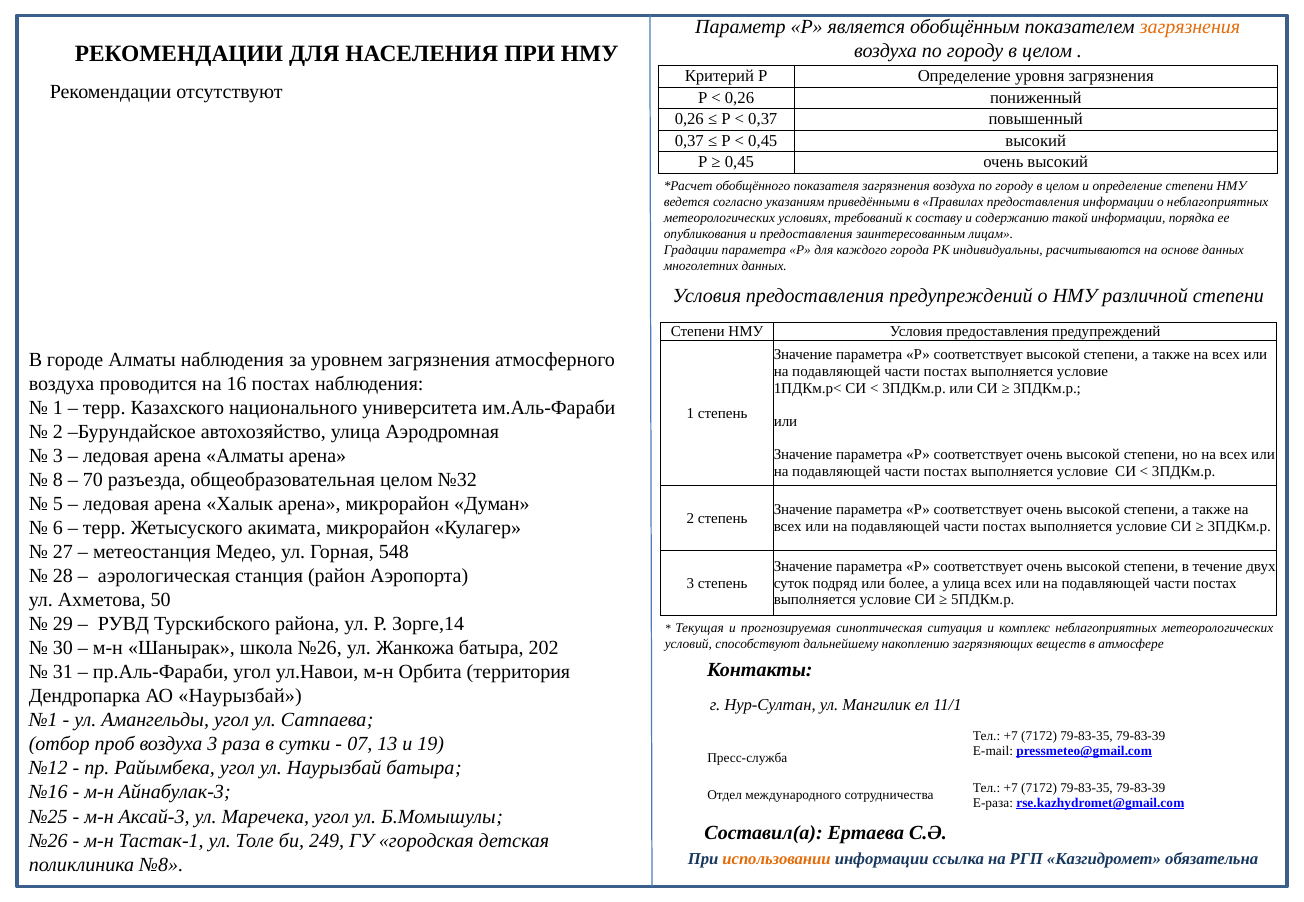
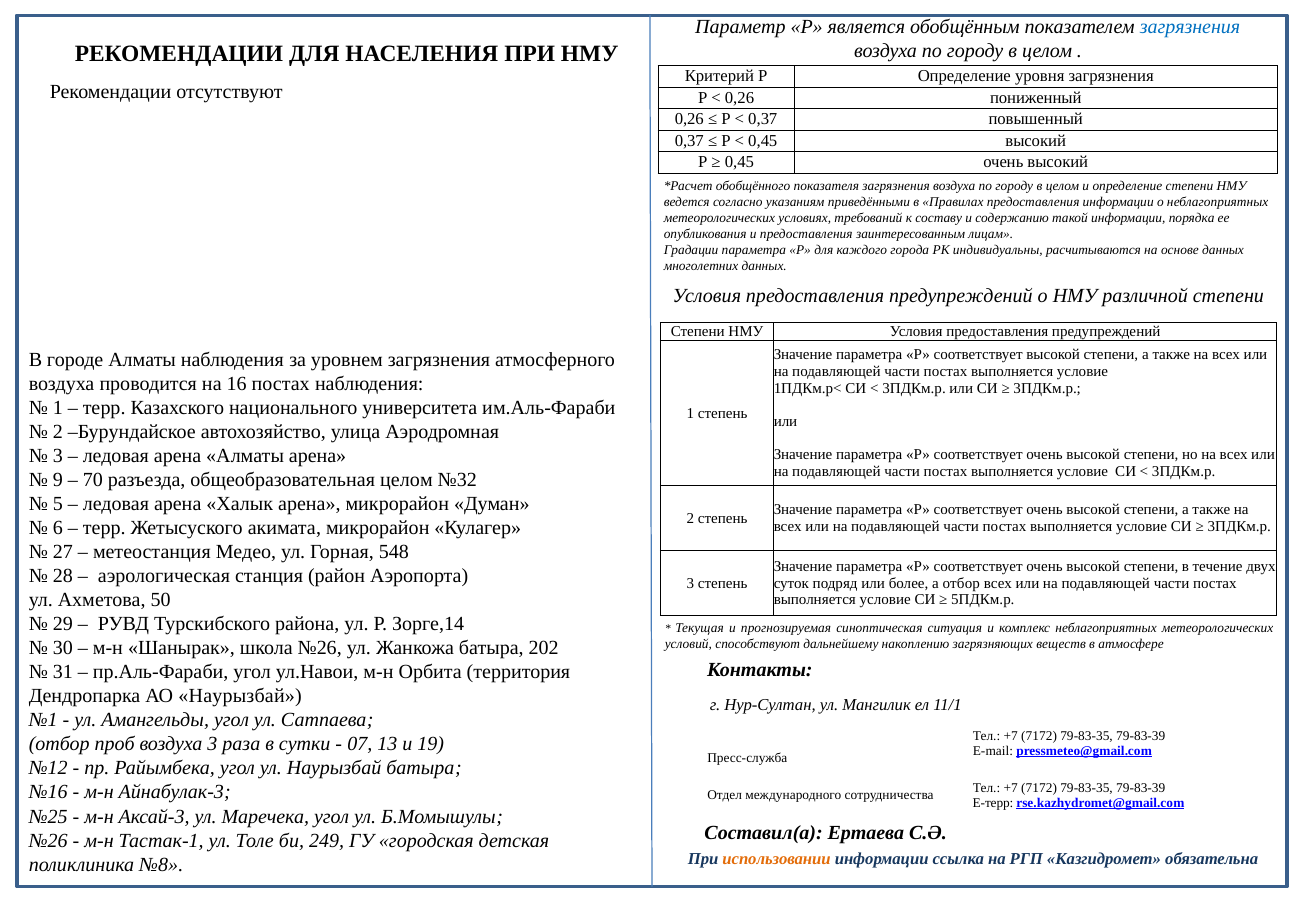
загрязнения at (1190, 27) colour: orange -> blue
8: 8 -> 9
а улица: улица -> отбор
E-раза: E-раза -> E-терр
